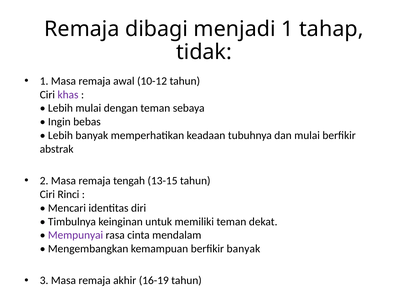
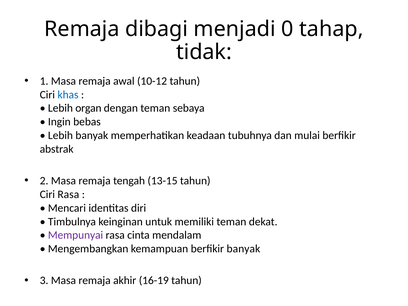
menjadi 1: 1 -> 0
khas colour: purple -> blue
Lebih mulai: mulai -> organ
Ciri Rinci: Rinci -> Rasa
